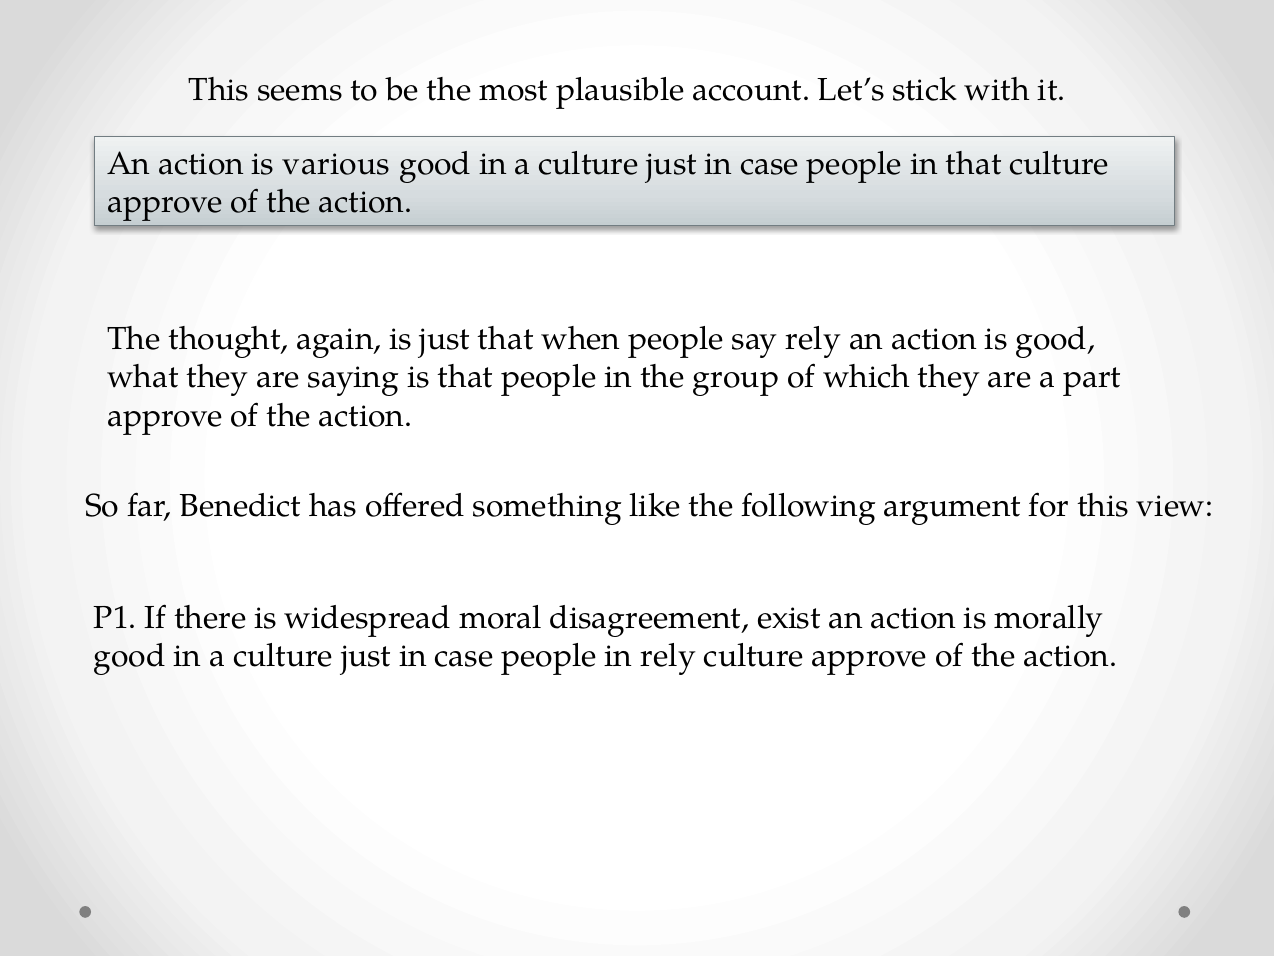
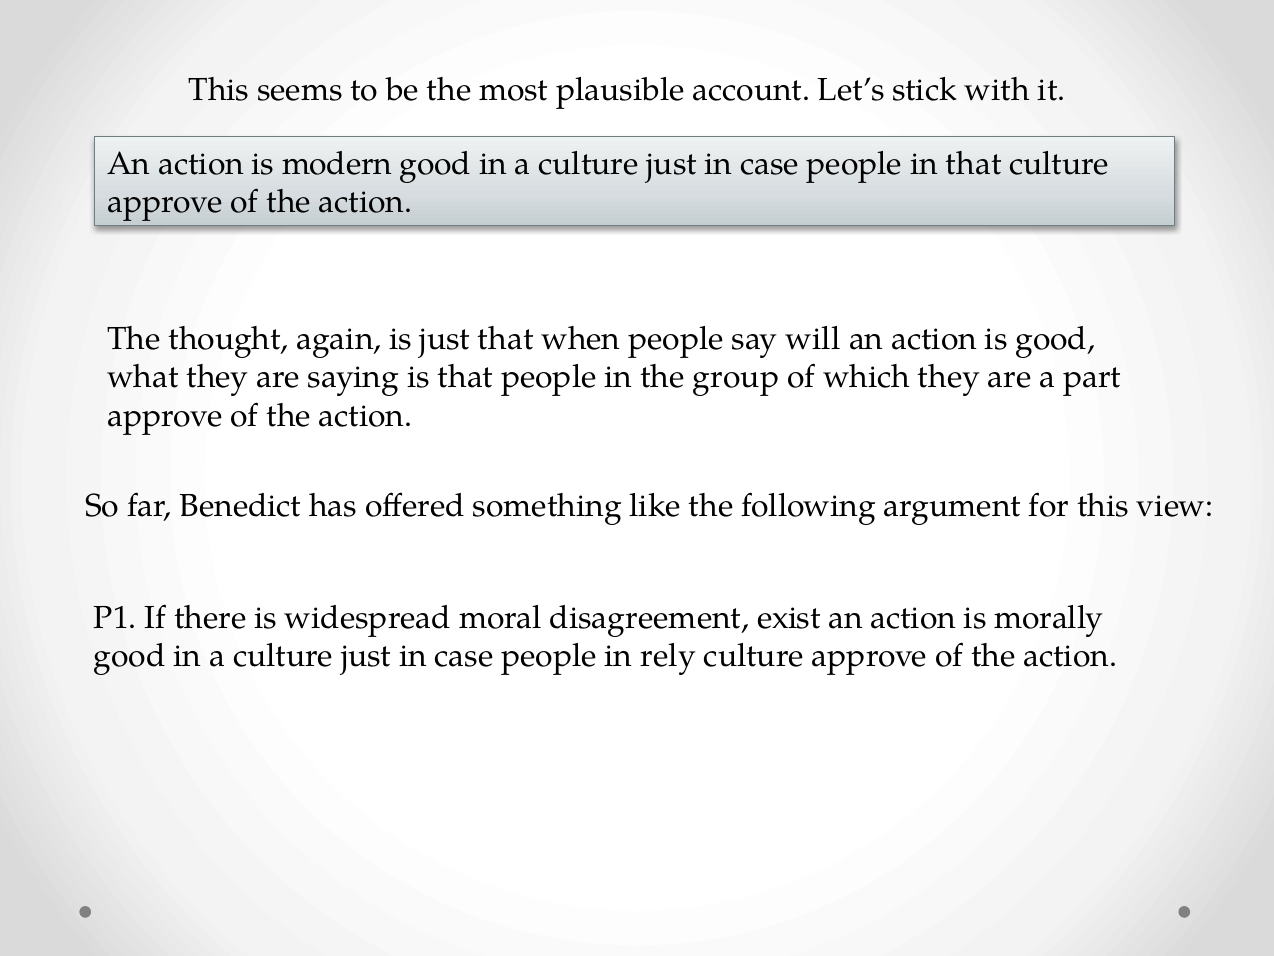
various: various -> modern
say rely: rely -> will
